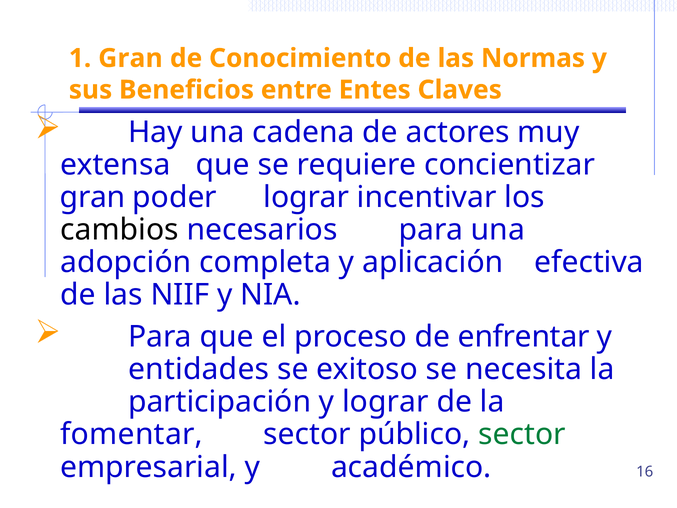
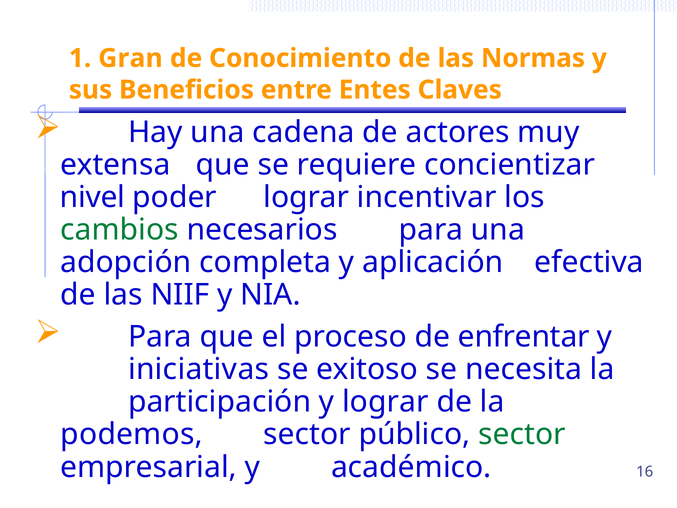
gran at (93, 197): gran -> nivel
cambios colour: black -> green
entidades: entidades -> iniciativas
fomentar: fomentar -> podemos
